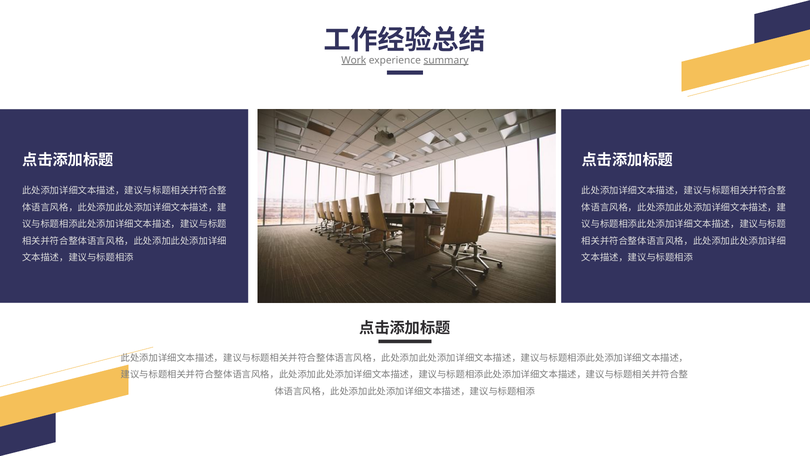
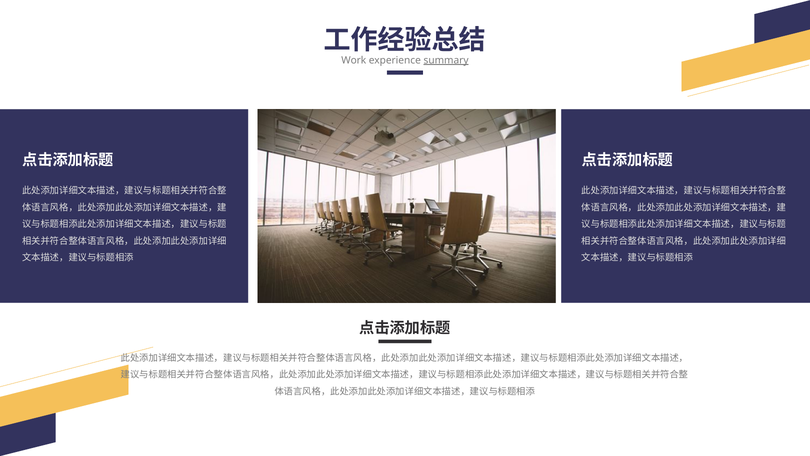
Work underline: present -> none
